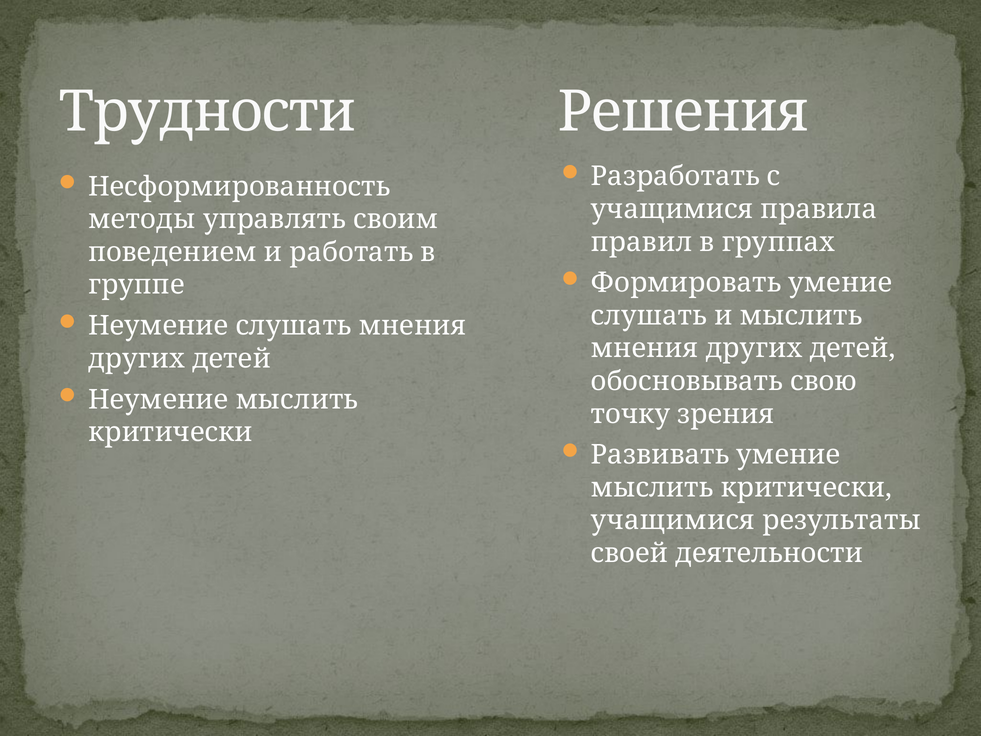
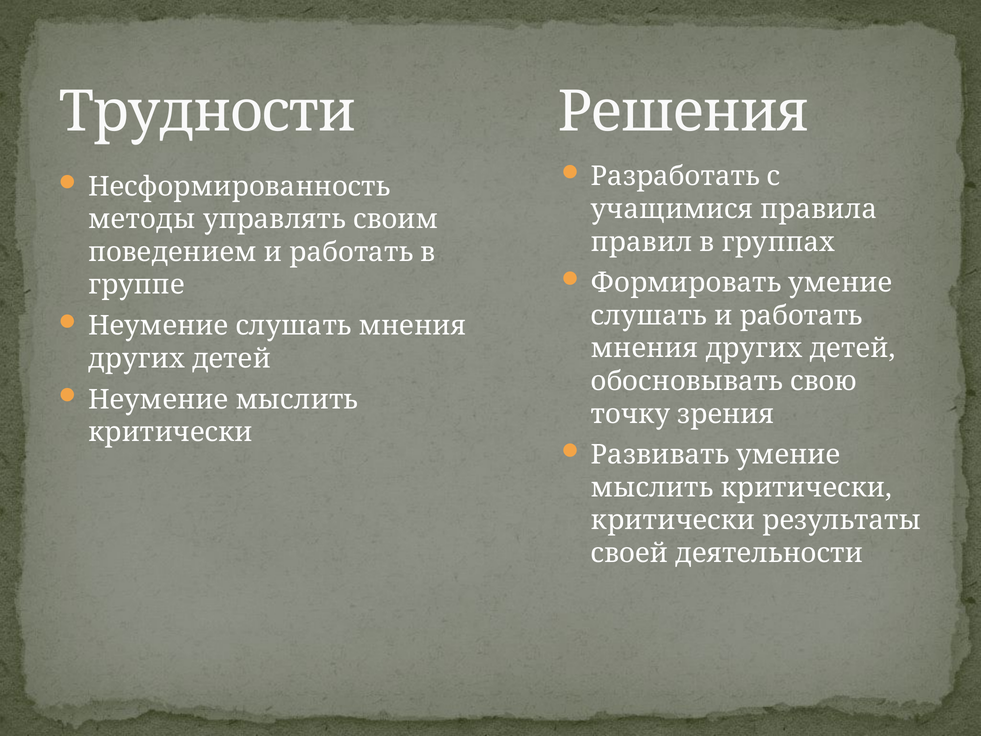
слушать и мыслить: мыслить -> работать
учащимися at (673, 520): учащимися -> критически
